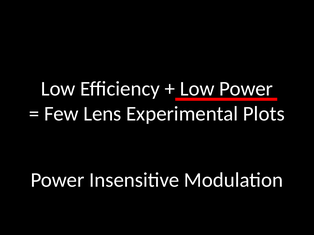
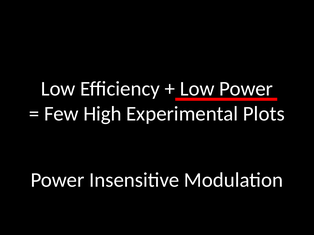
Lens: Lens -> High
